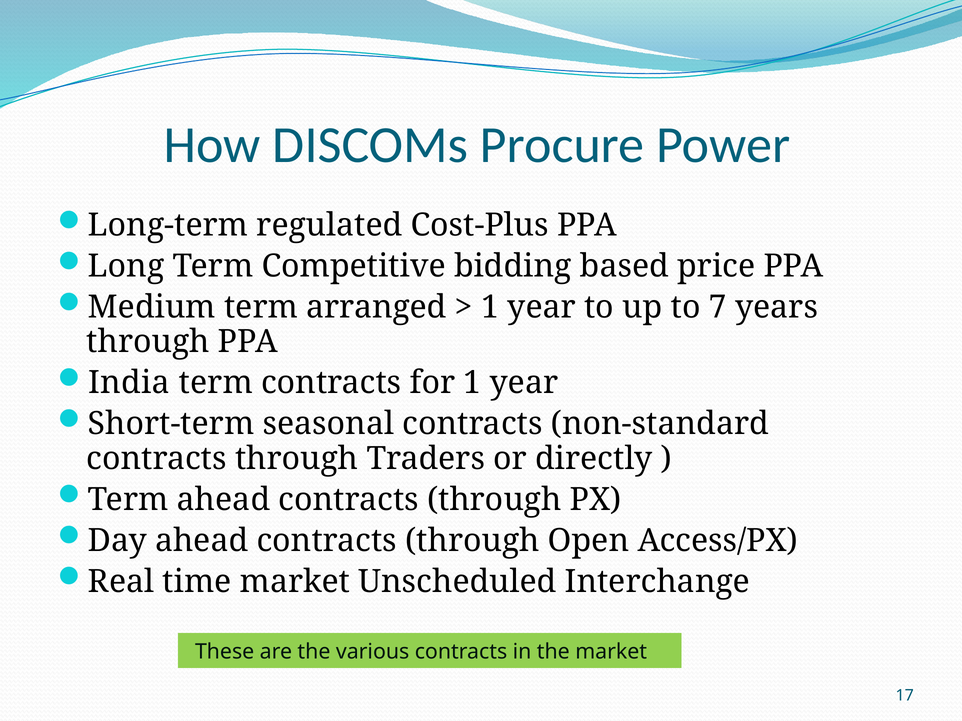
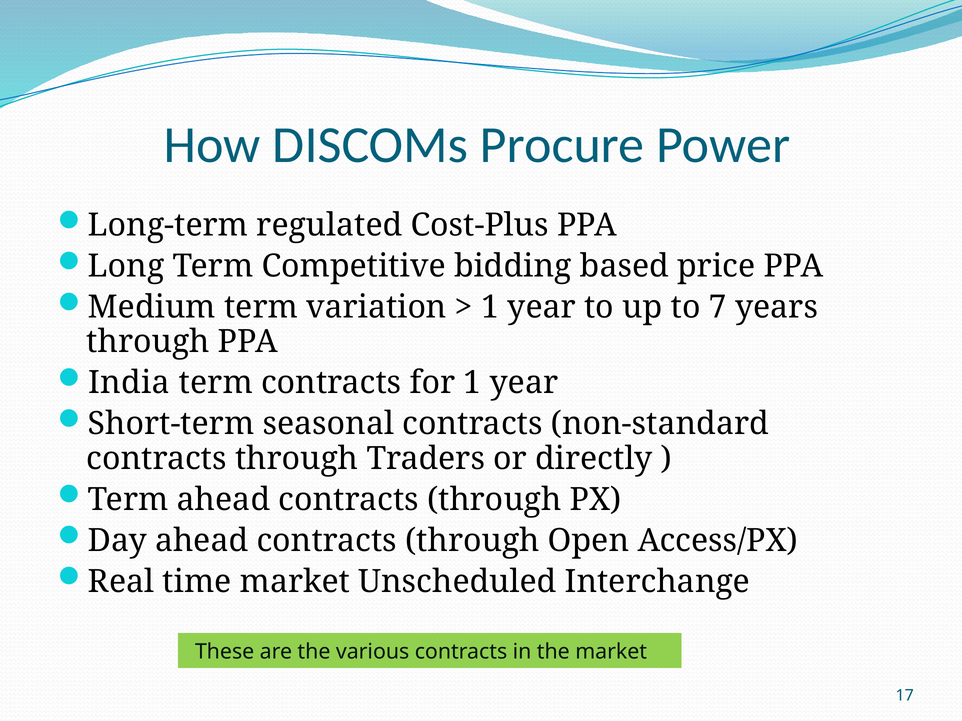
arranged: arranged -> variation
